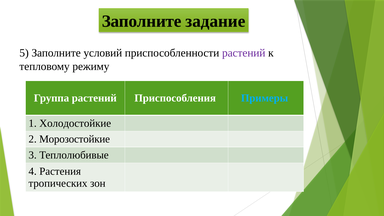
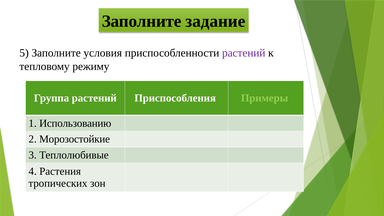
условий: условий -> условия
Примеры colour: light blue -> light green
Холодостойкие: Холодостойкие -> Использованию
